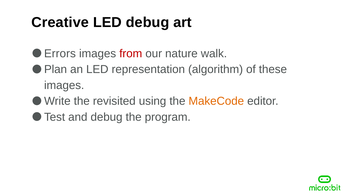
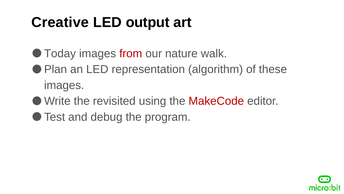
LED debug: debug -> output
Errors: Errors -> Today
MakeCode colour: orange -> red
